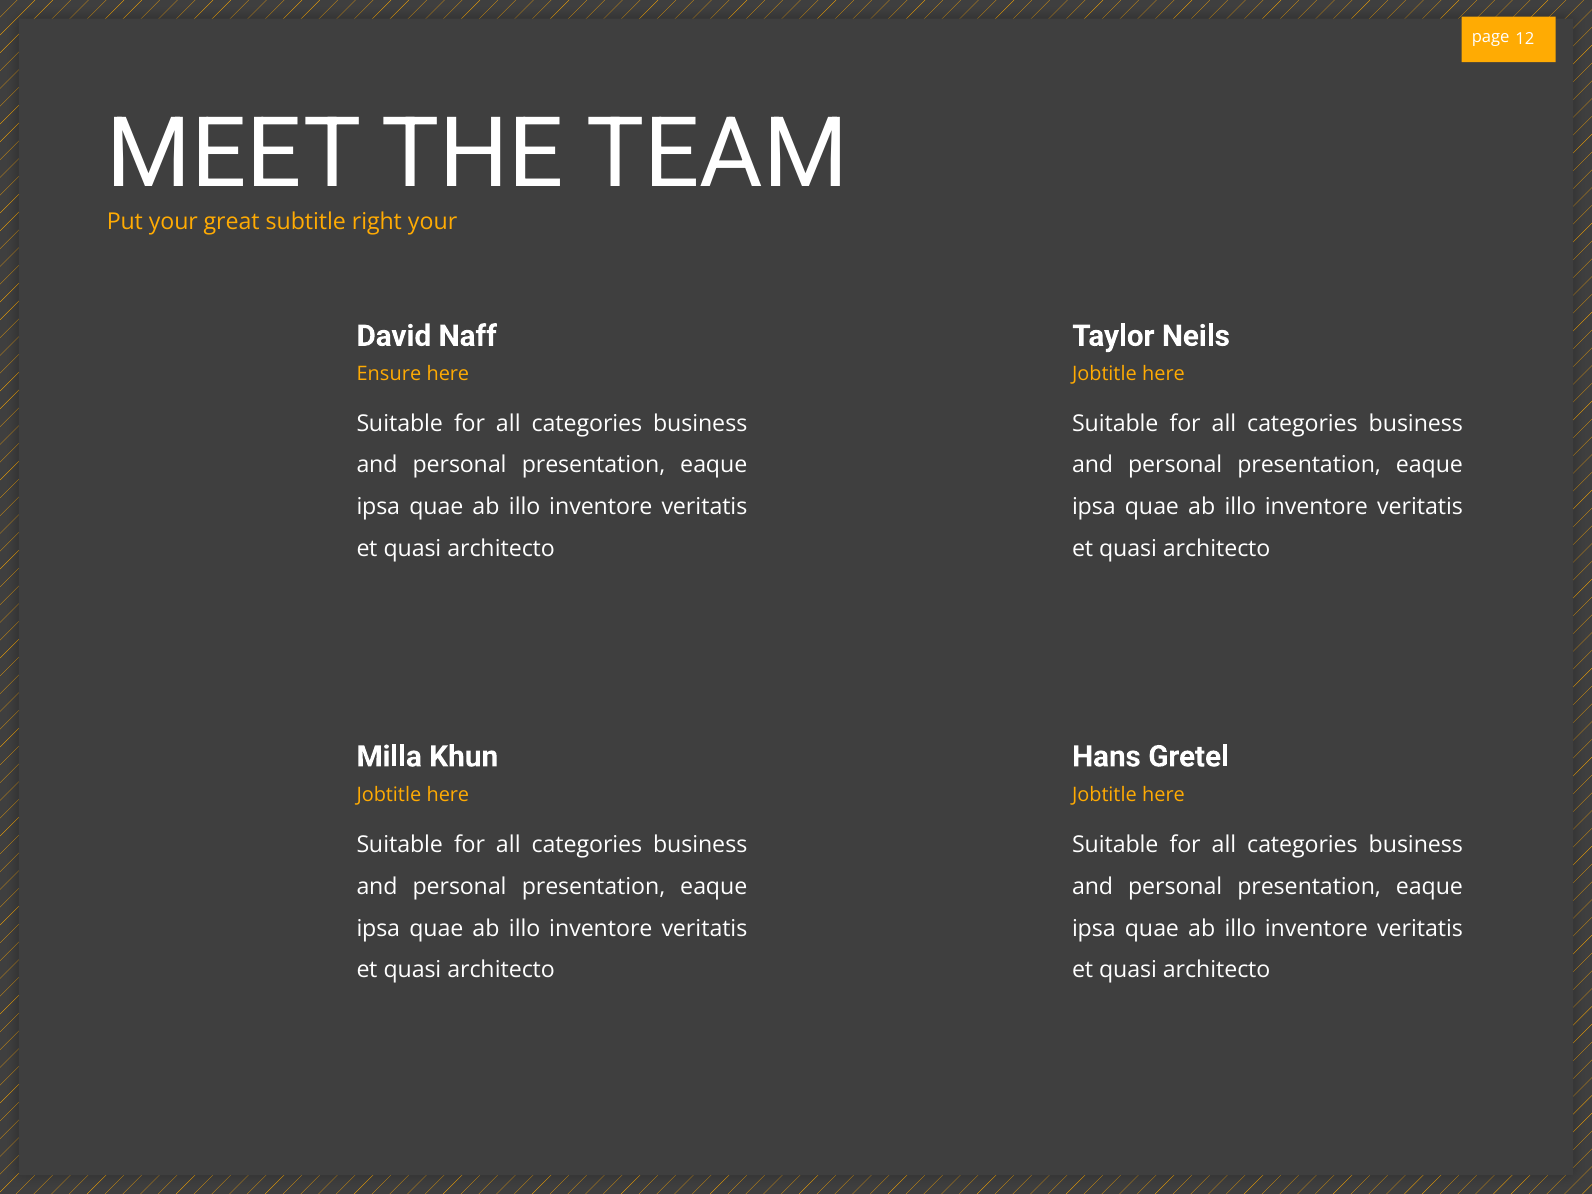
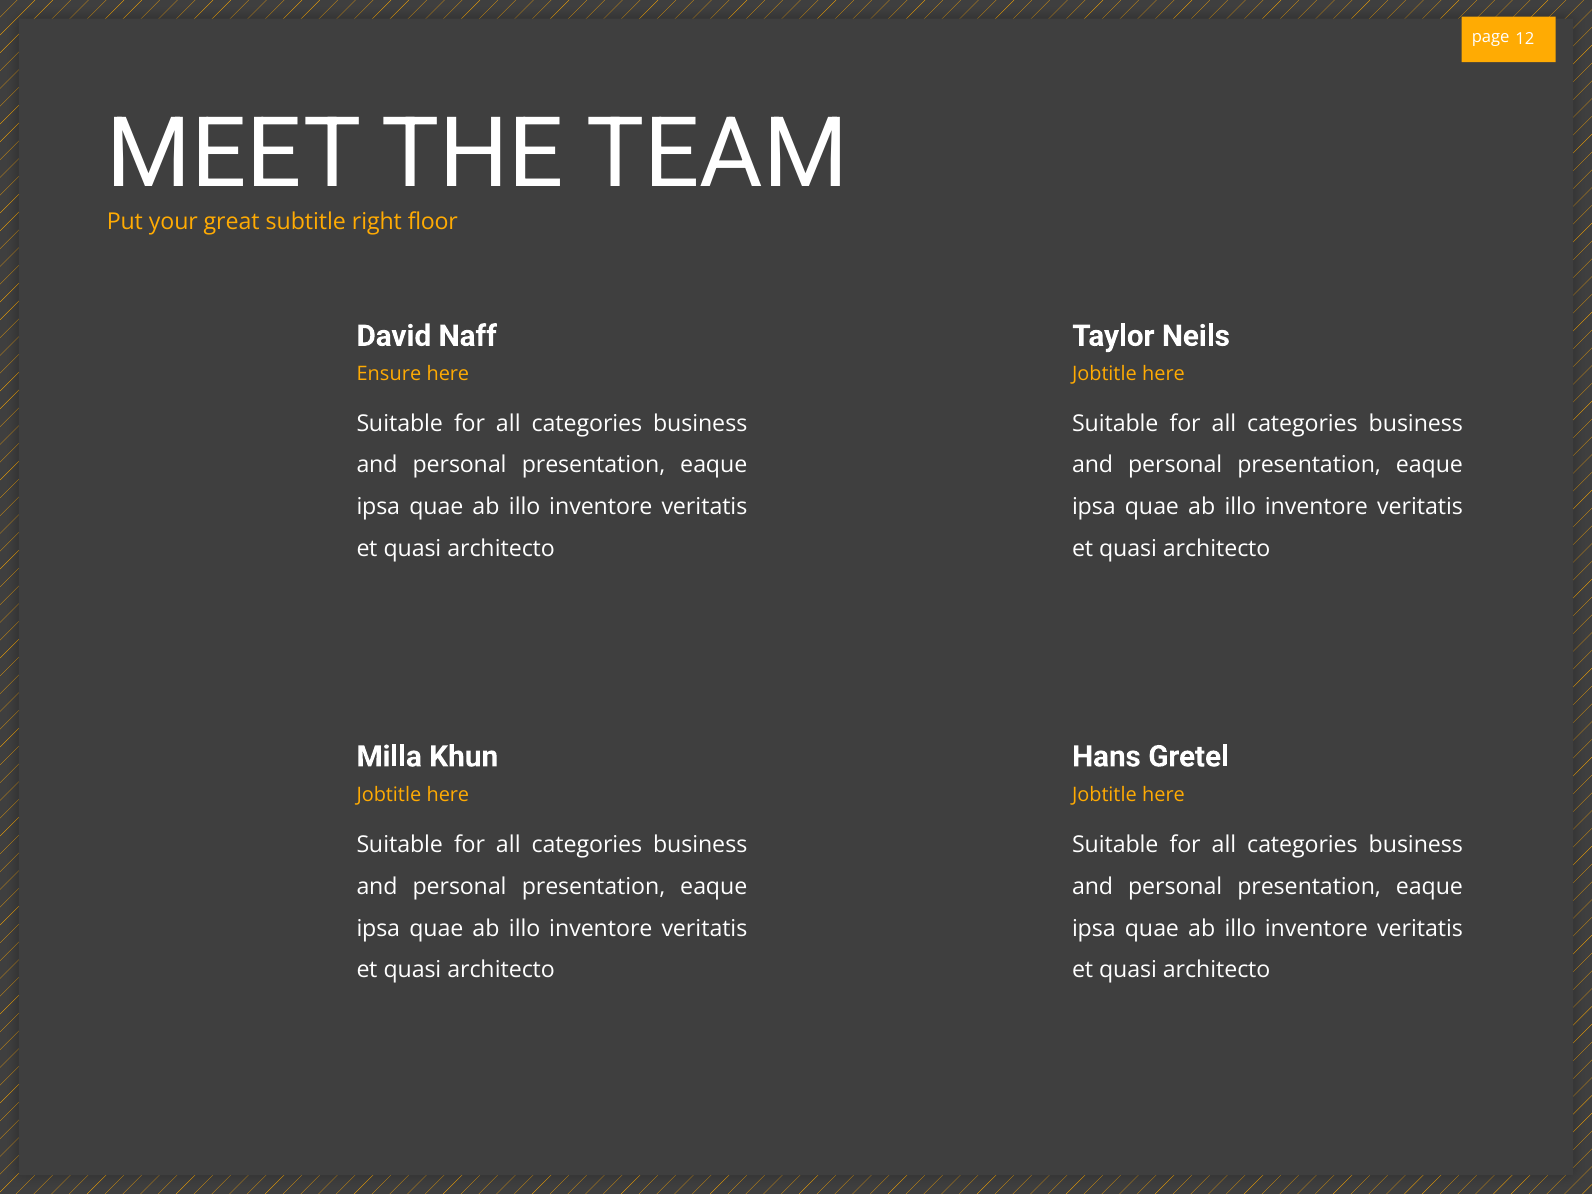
right your: your -> floor
